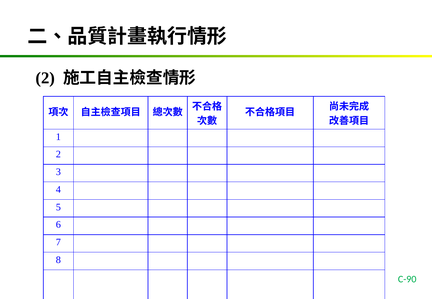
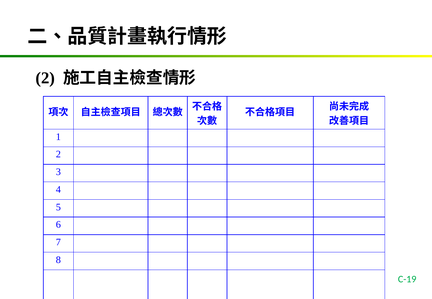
C-90: C-90 -> C-19
